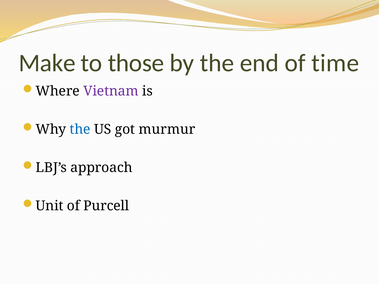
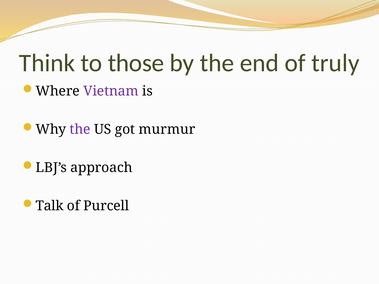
Make: Make -> Think
time: time -> truly
the at (80, 130) colour: blue -> purple
Unit: Unit -> Talk
